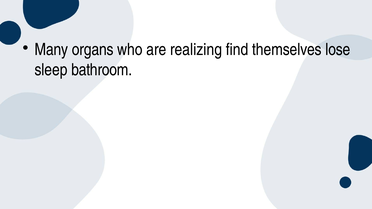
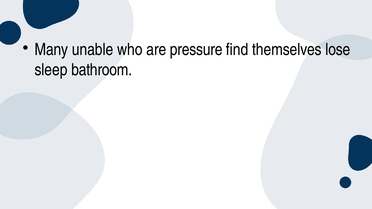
organs: organs -> unable
realizing: realizing -> pressure
